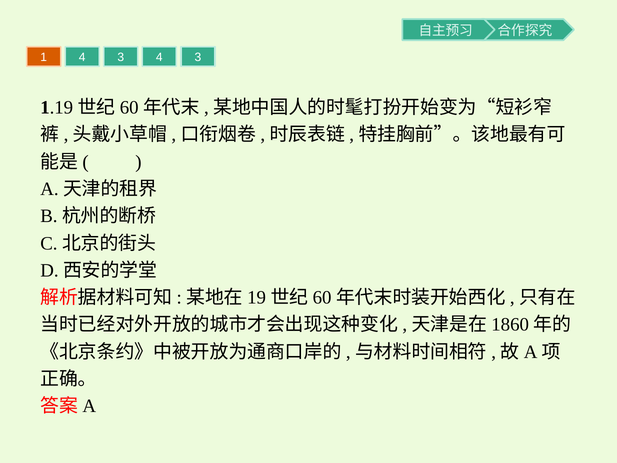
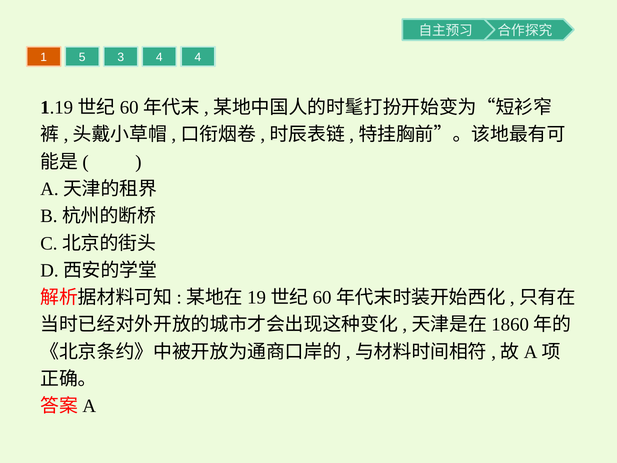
1 4: 4 -> 5
3 4 3: 3 -> 4
